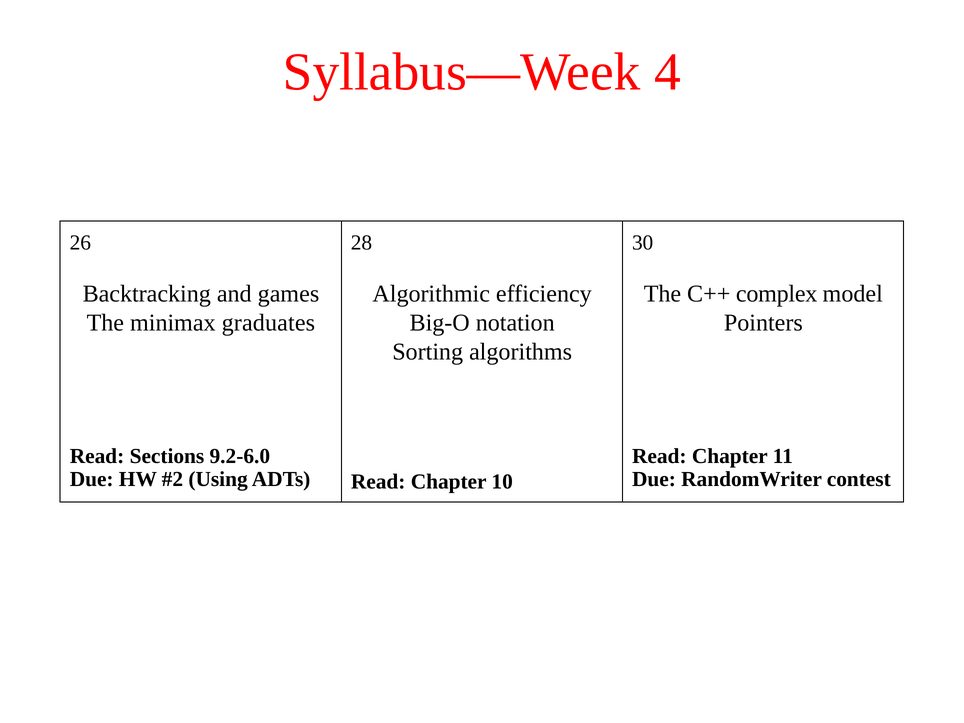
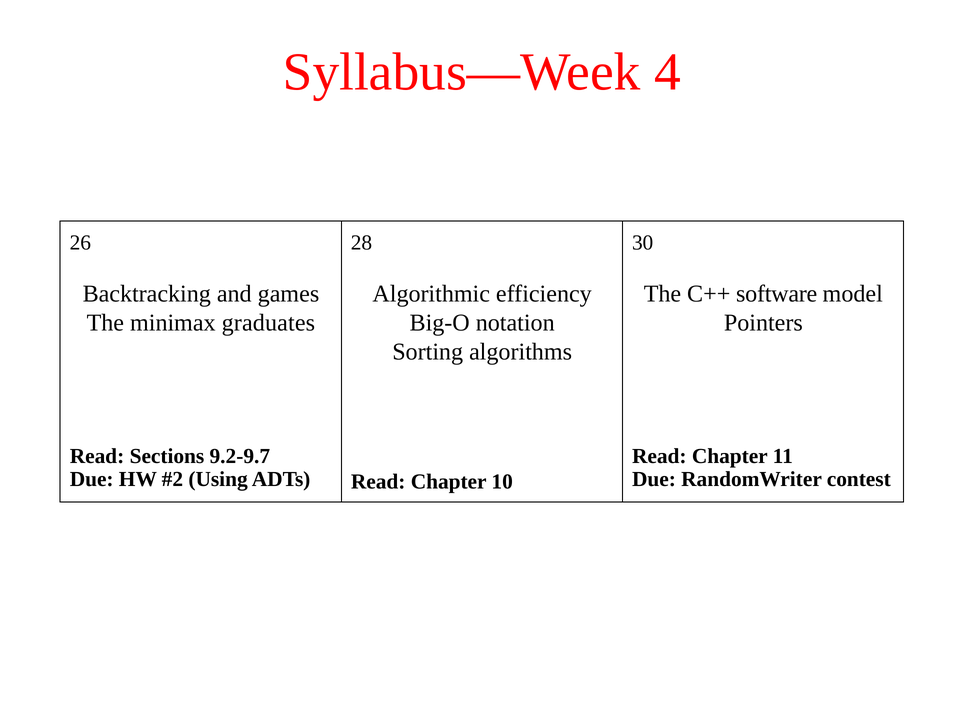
complex: complex -> software
9.2-6.0: 9.2-6.0 -> 9.2-9.7
